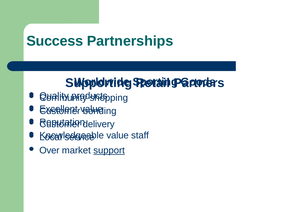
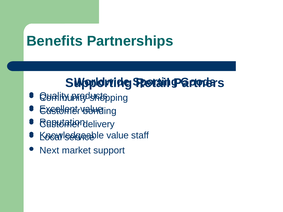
Success: Success -> Benefits
Over: Over -> Next
support underline: present -> none
